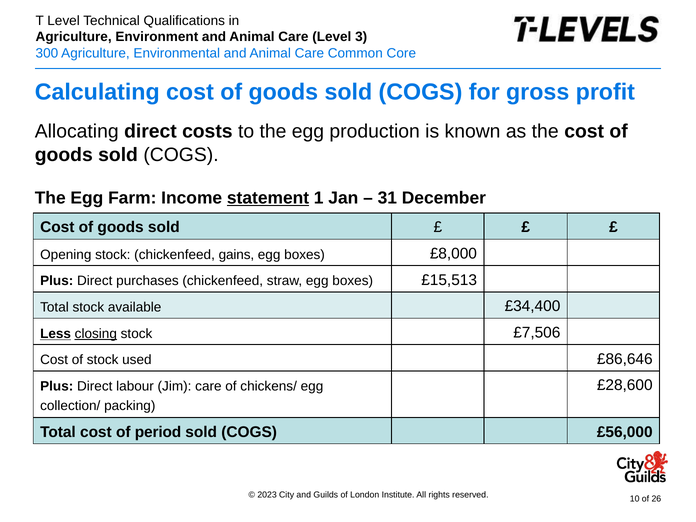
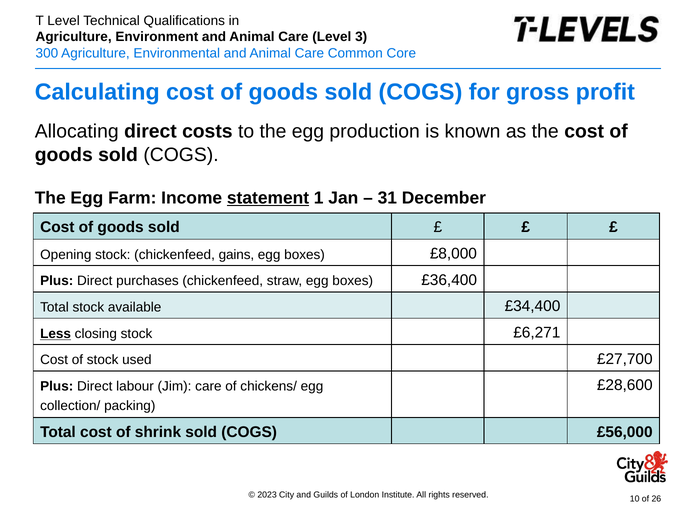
£15,513: £15,513 -> £36,400
closing underline: present -> none
£7,506: £7,506 -> £6,271
£86,646: £86,646 -> £27,700
period: period -> shrink
